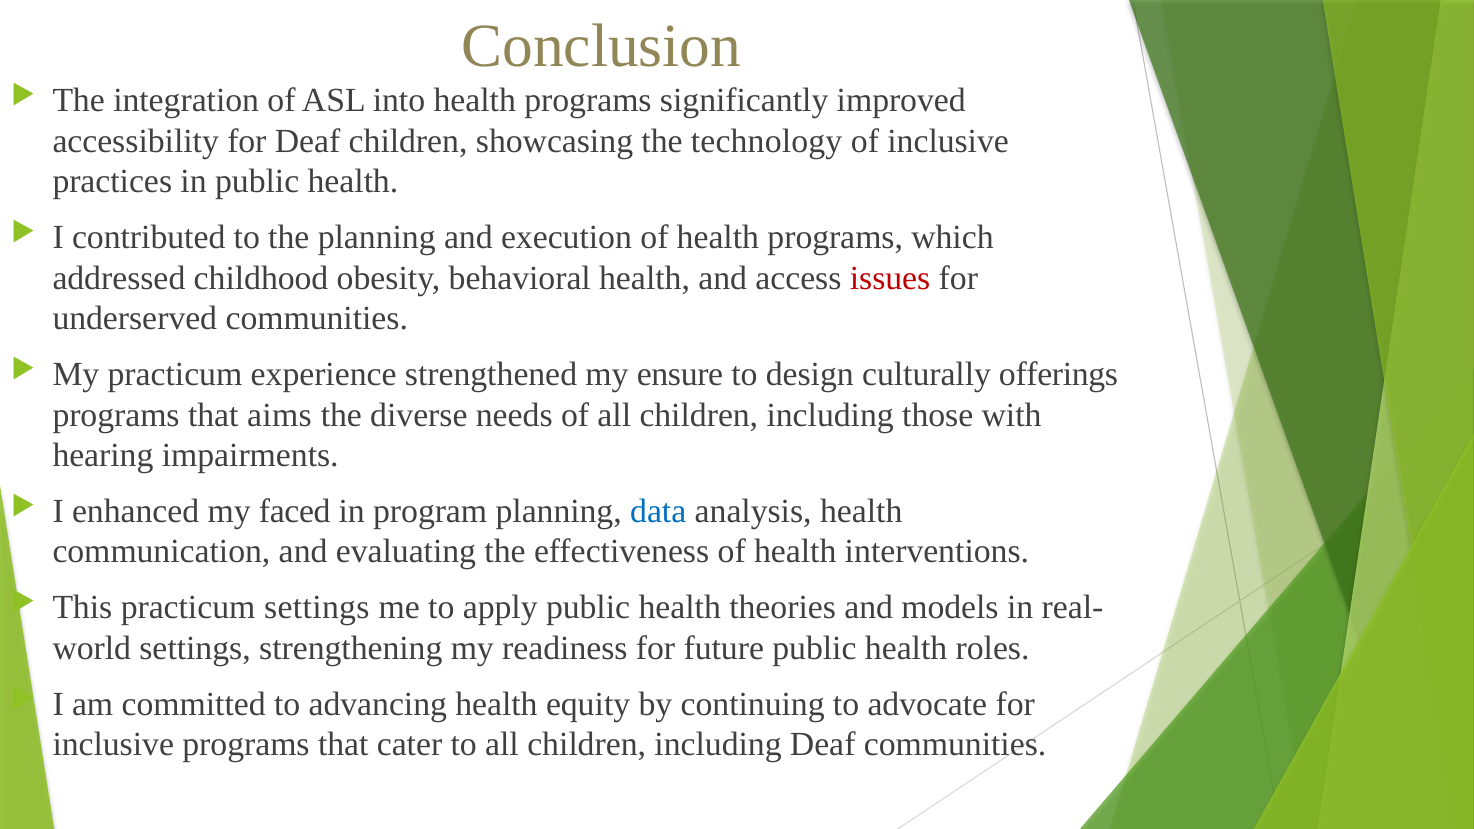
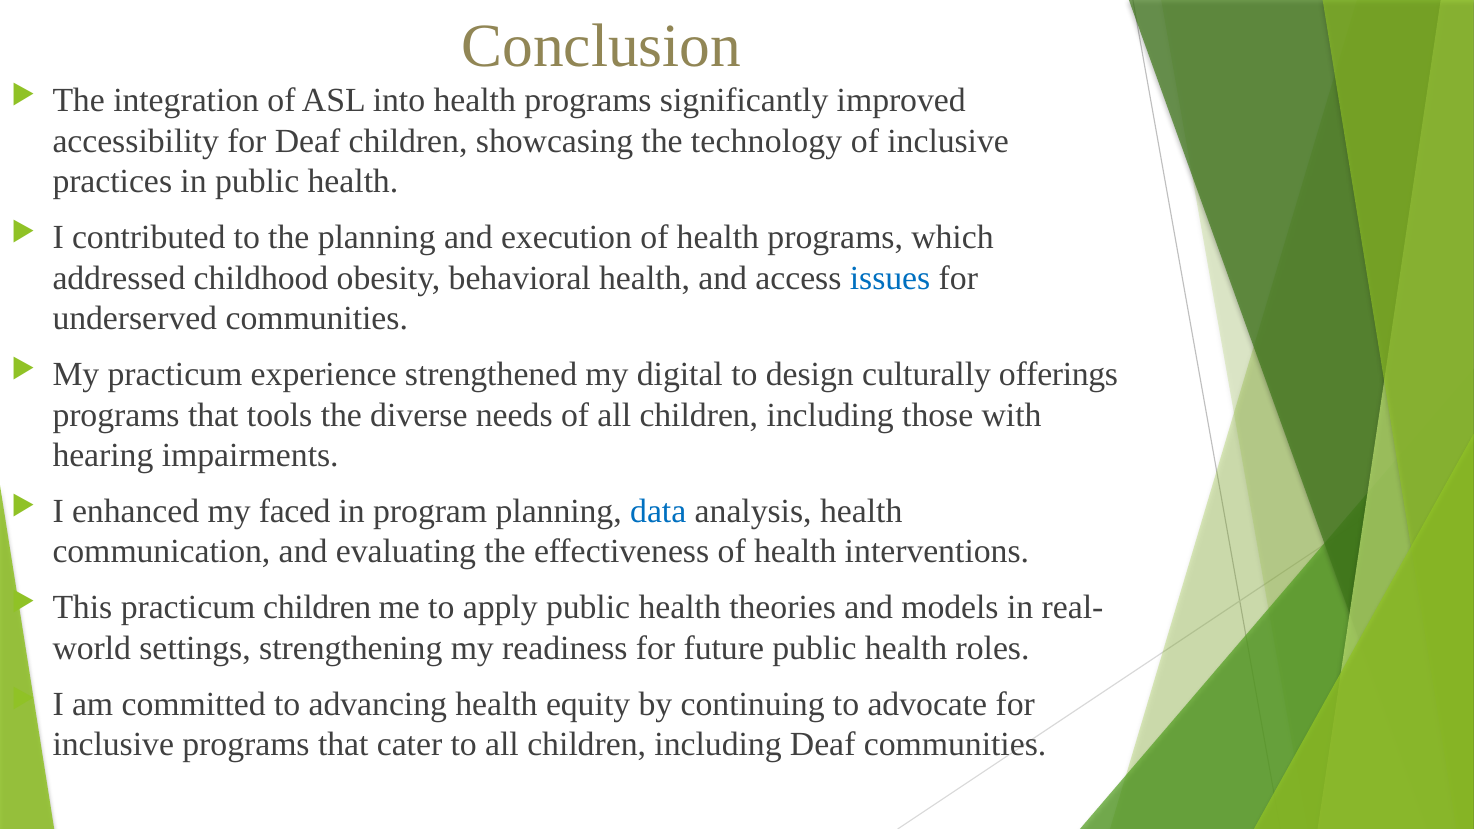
issues colour: red -> blue
ensure: ensure -> digital
aims: aims -> tools
practicum settings: settings -> children
